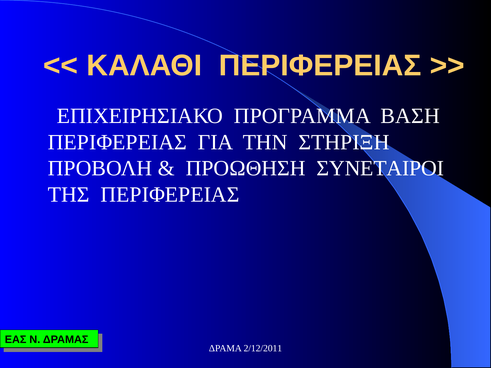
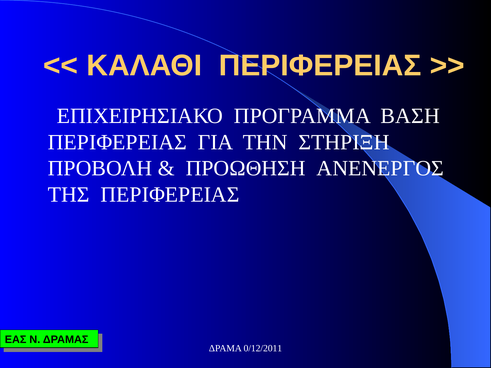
ΣΥΝΕΤΑΙΡΟΙ: ΣΥΝΕΤΑΙΡΟΙ -> ΑΝΕΝΕΡΓΟΣ
2/12/2011: 2/12/2011 -> 0/12/2011
